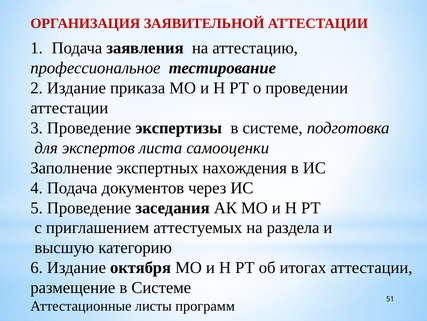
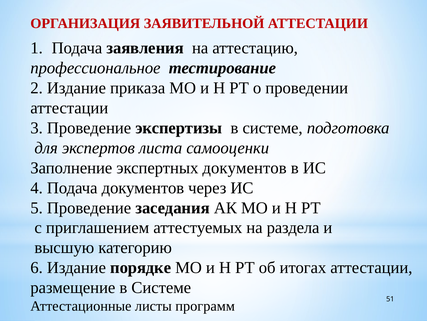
экспертных нахождения: нахождения -> документов
октября: октября -> порядке
